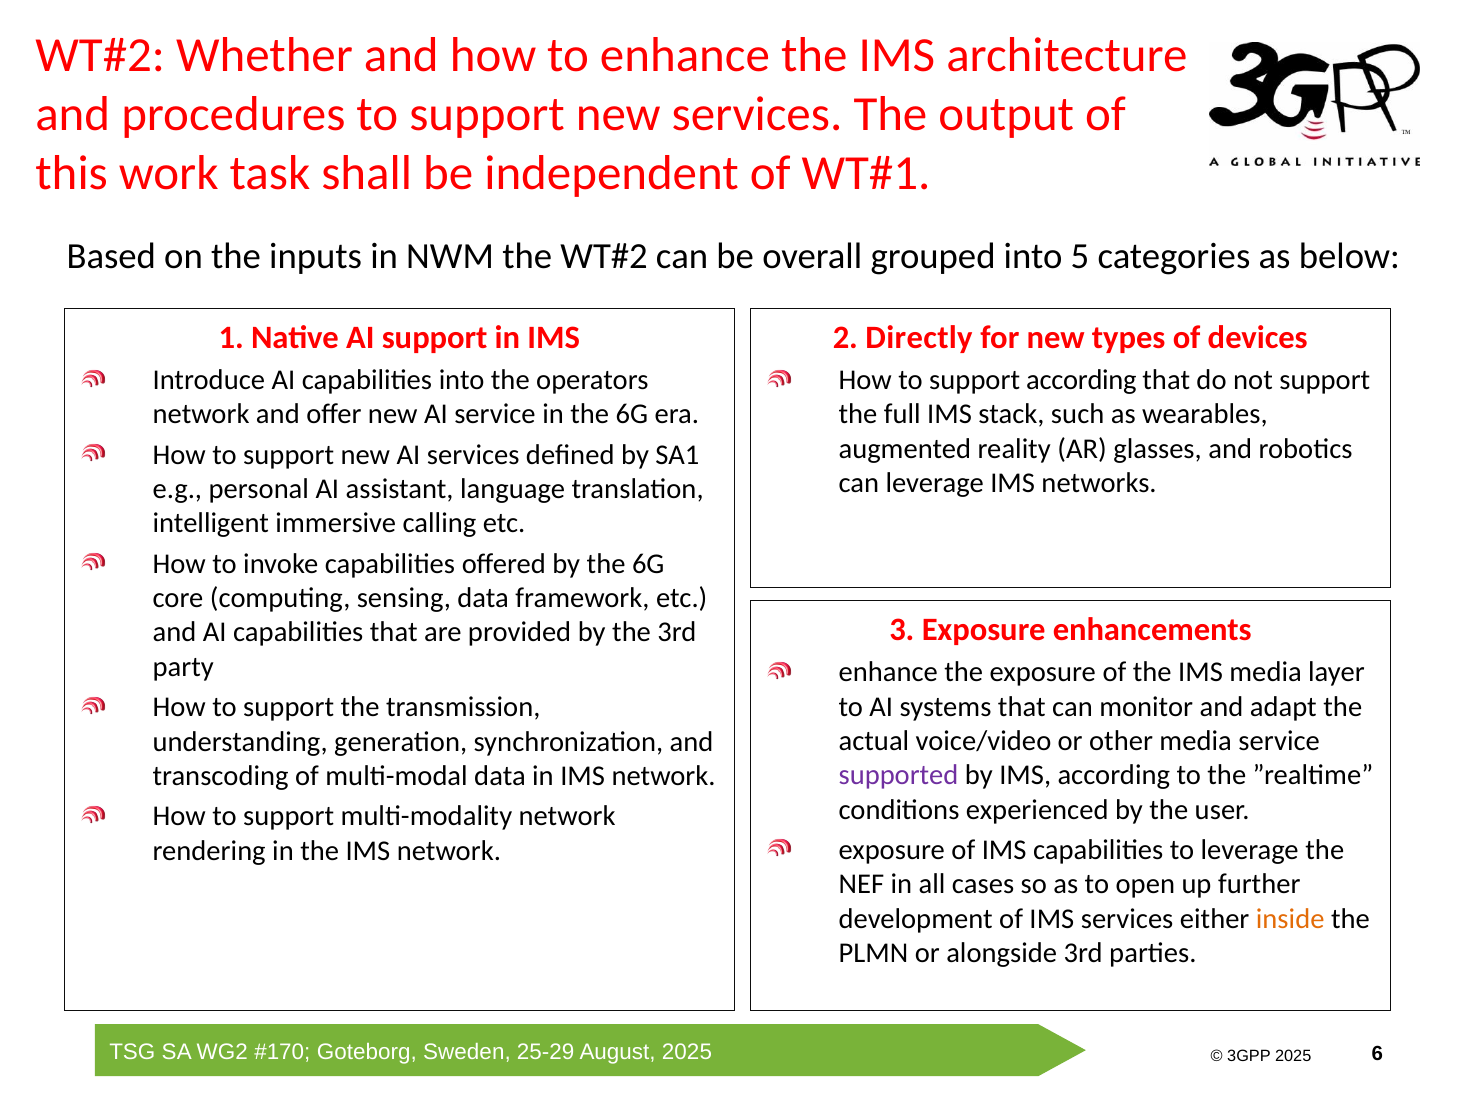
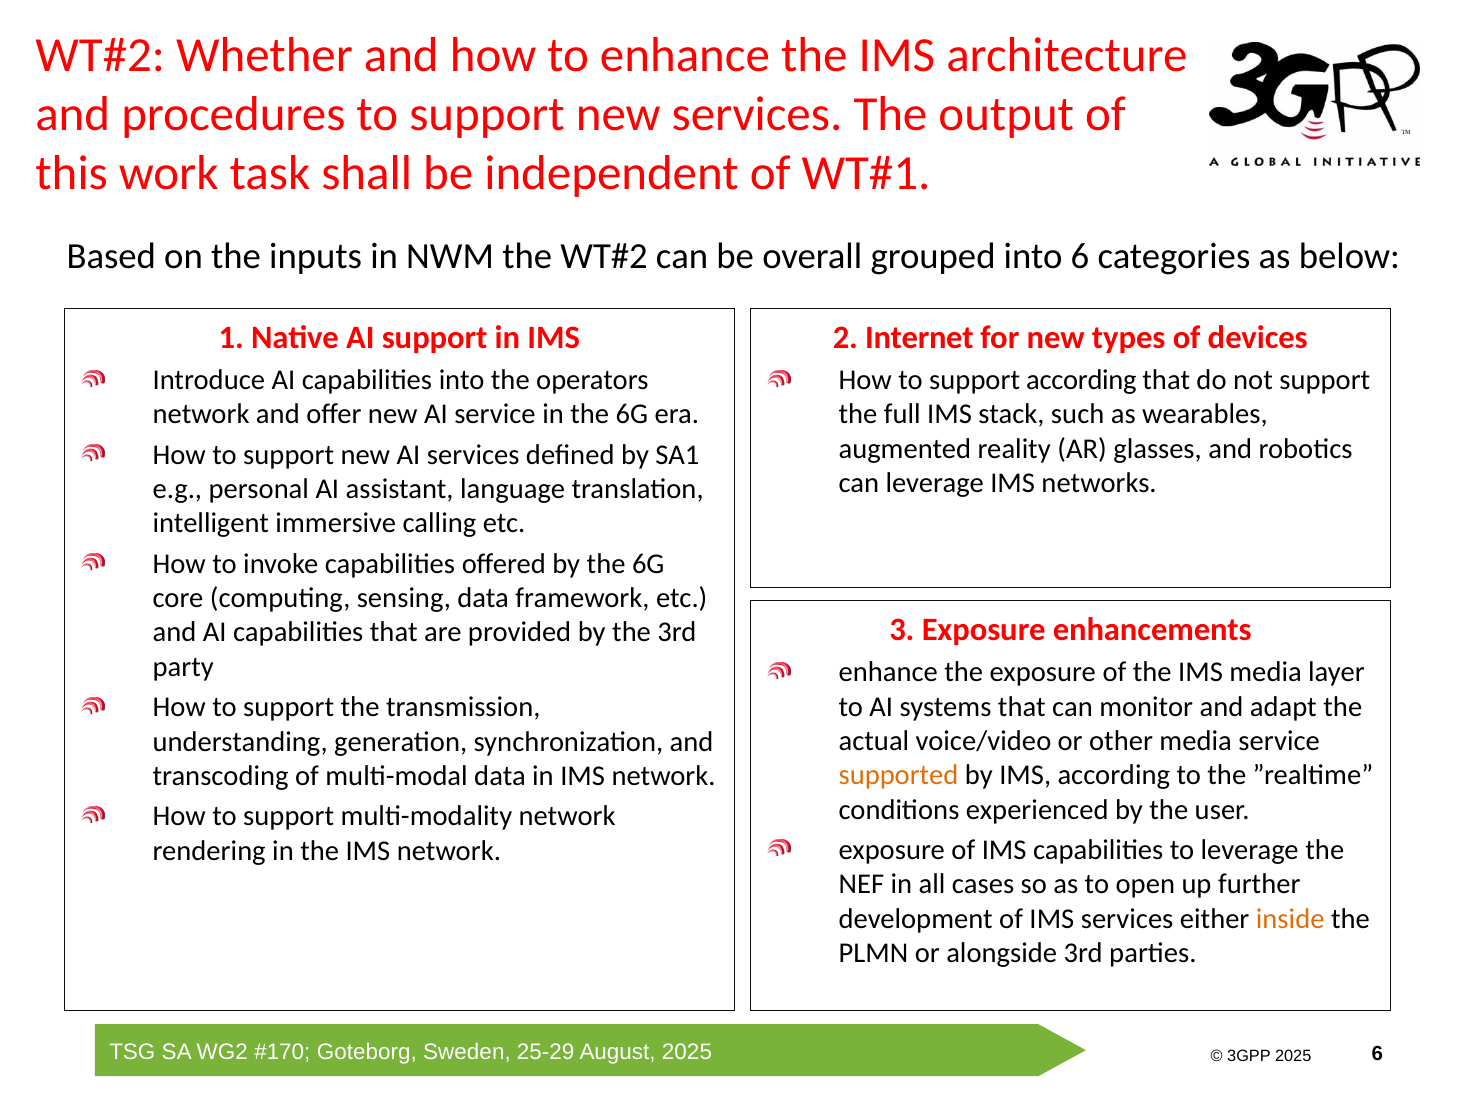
into 5: 5 -> 6
Directly: Directly -> Internet
supported colour: purple -> orange
